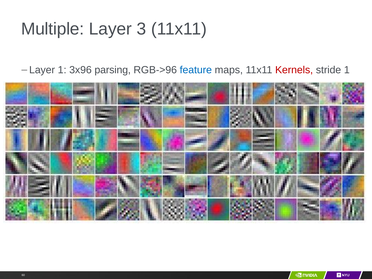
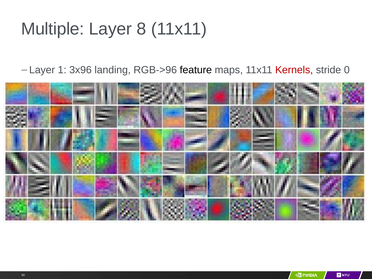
3: 3 -> 8
parsing: parsing -> landing
feature colour: blue -> black
stride 1: 1 -> 0
